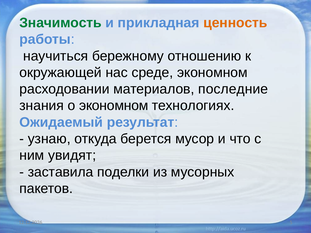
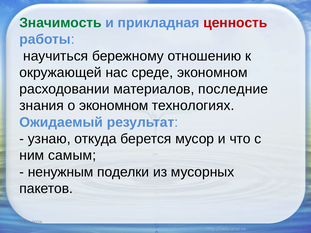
ценность colour: orange -> red
увидят: увидят -> самым
заставила: заставила -> ненужным
